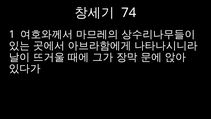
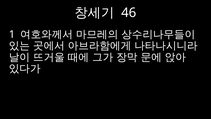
74: 74 -> 46
